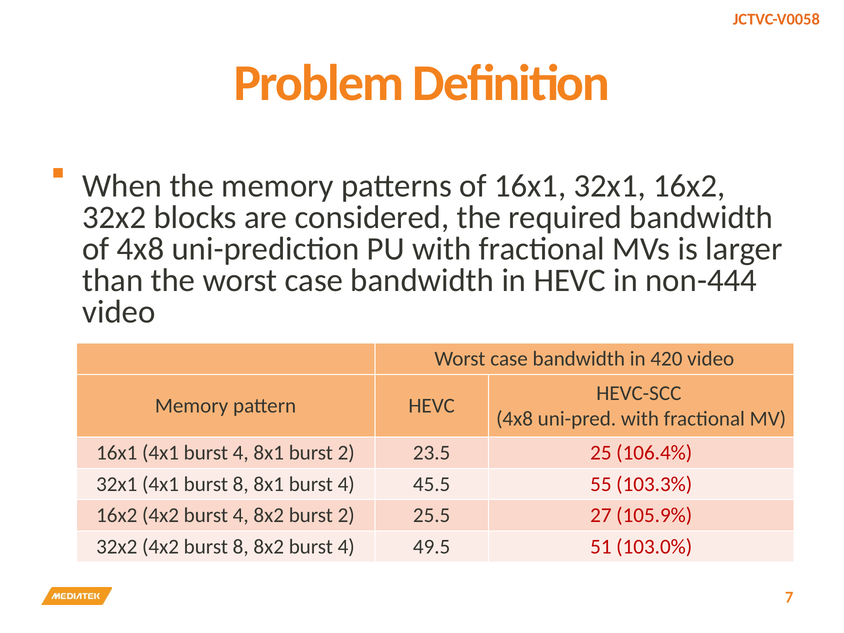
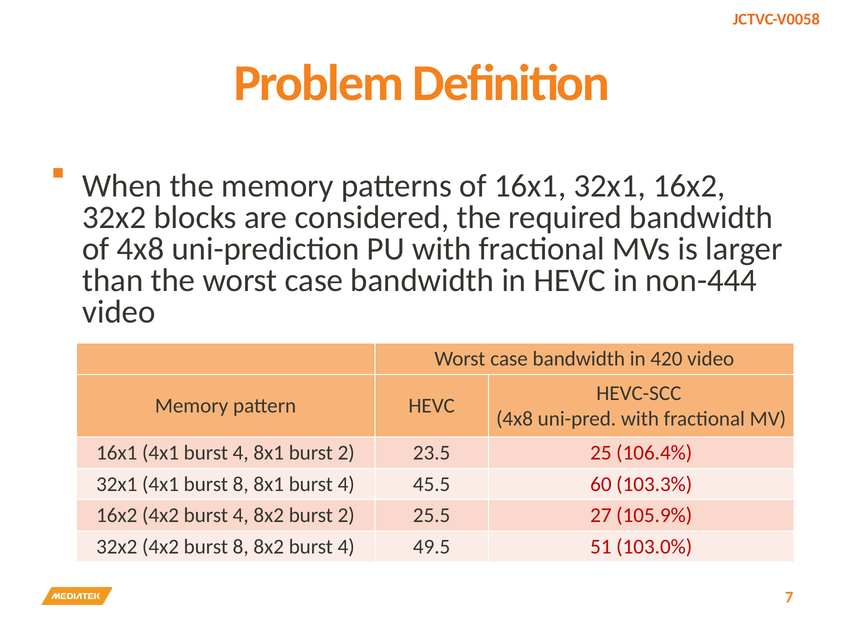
55: 55 -> 60
